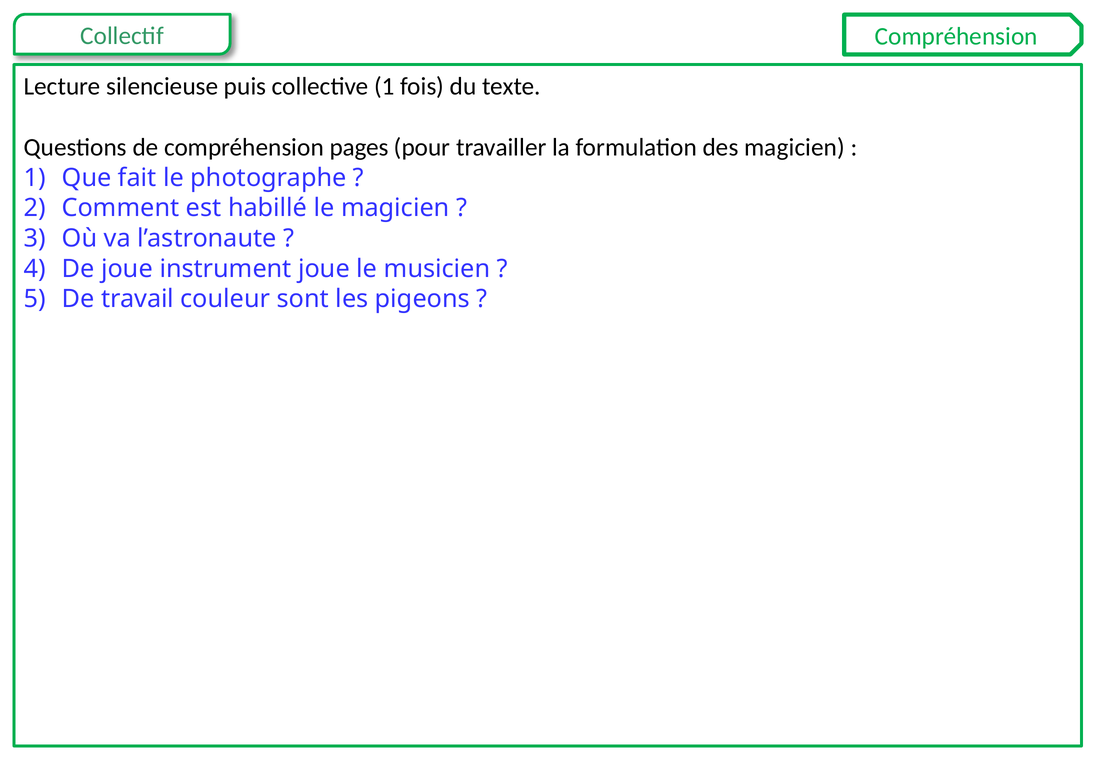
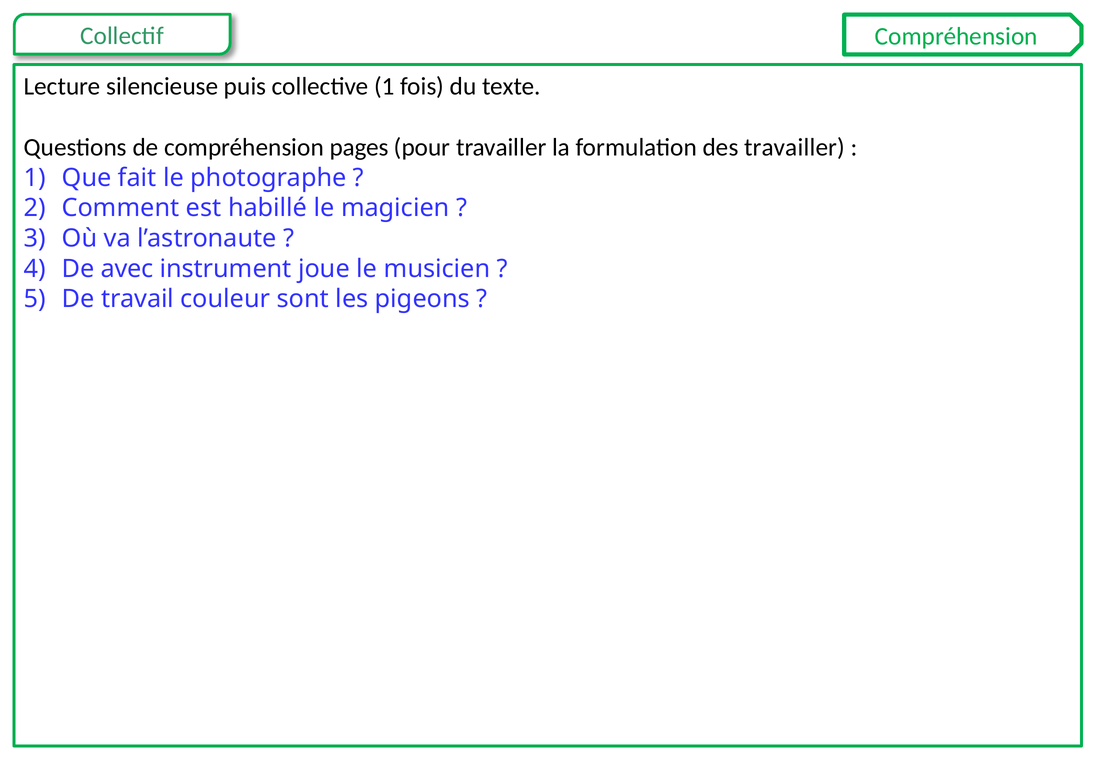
des magicien: magicien -> travailler
De joue: joue -> avec
